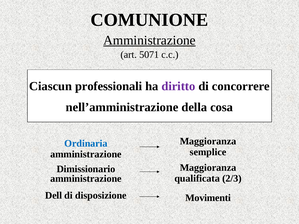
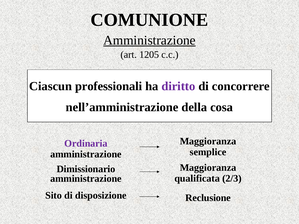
5071: 5071 -> 1205
Ordinaria colour: blue -> purple
Dell: Dell -> Sito
Movimenti: Movimenti -> Reclusione
